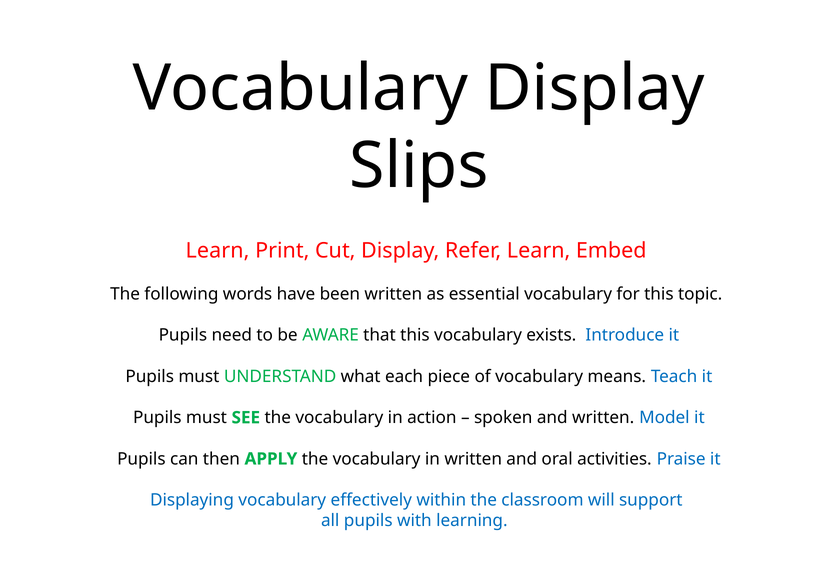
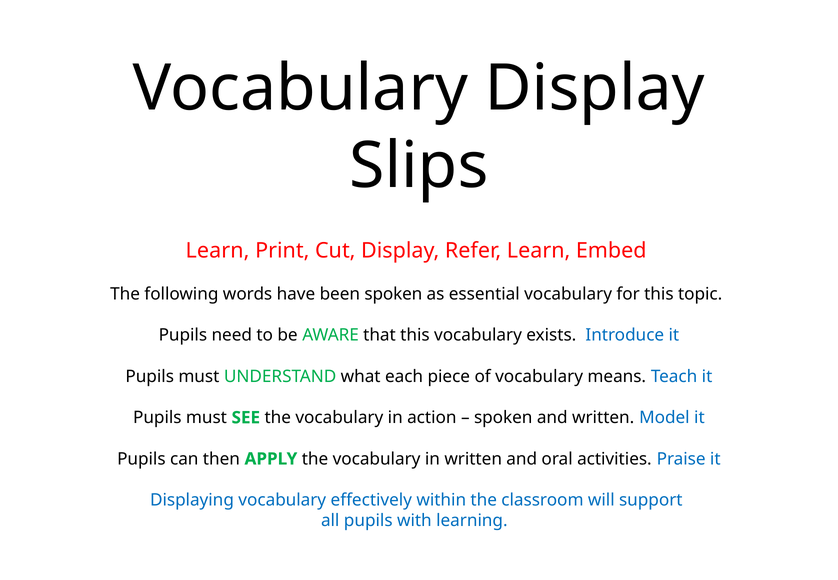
been written: written -> spoken
